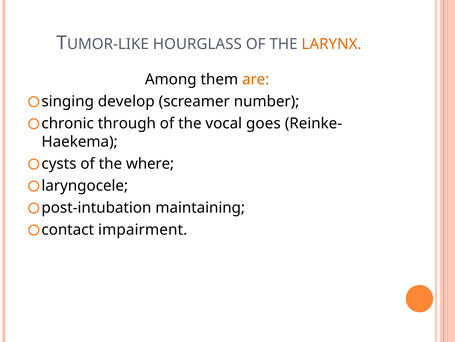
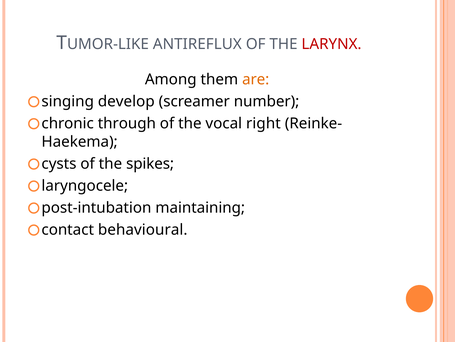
HOURGLASS: HOURGLASS -> ANTIREFLUX
LARYNX colour: orange -> red
goes: goes -> right
where: where -> spikes
impairment: impairment -> behavioural
